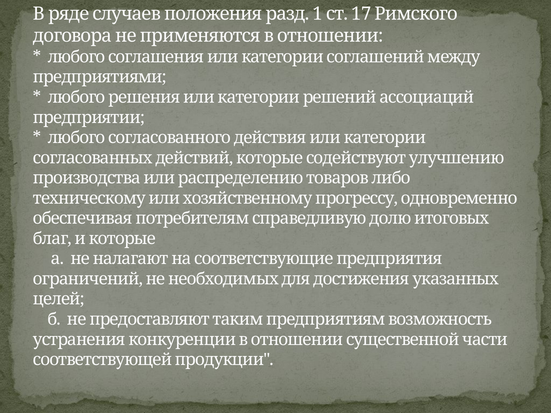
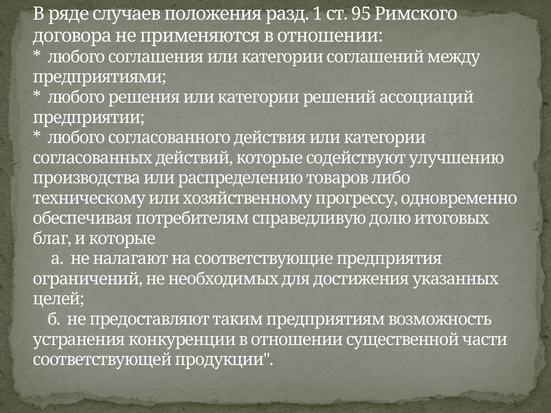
17: 17 -> 95
